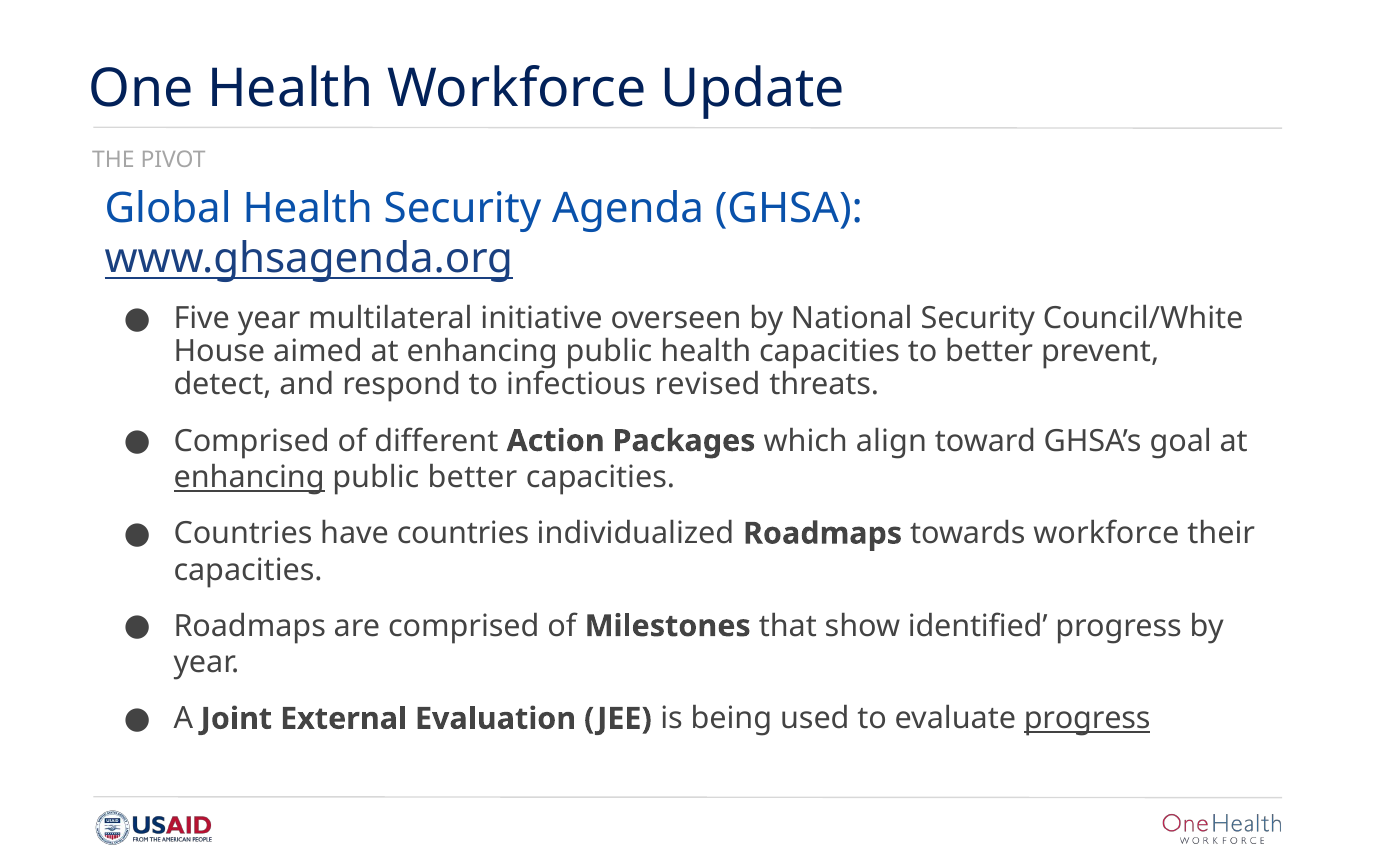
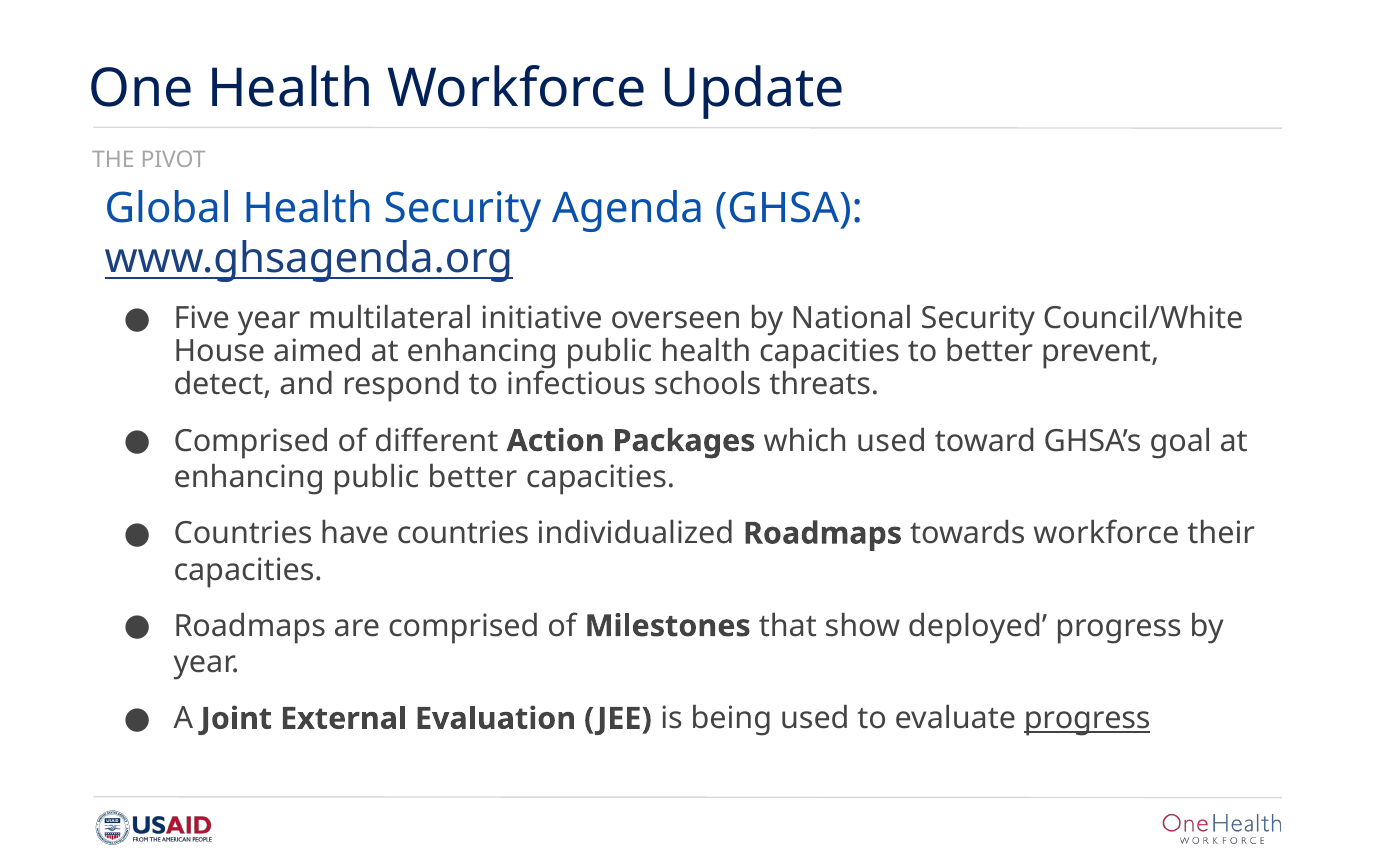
revised: revised -> schools
which align: align -> used
enhancing at (249, 478) underline: present -> none
identified: identified -> deployed
